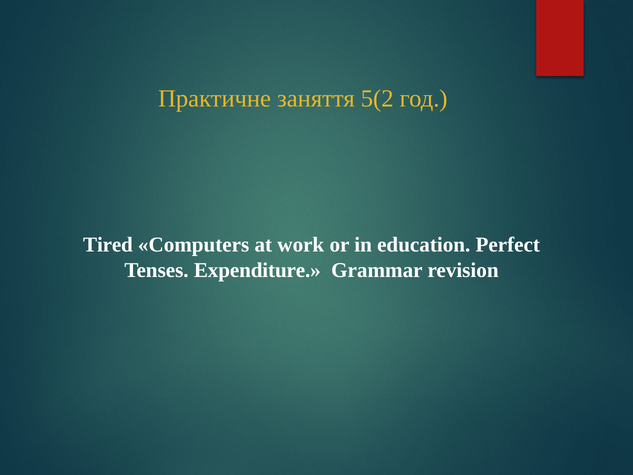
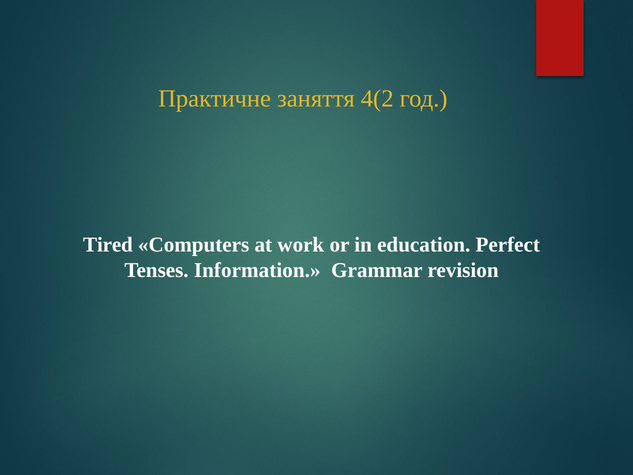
5(2: 5(2 -> 4(2
Expenditure: Expenditure -> Information
